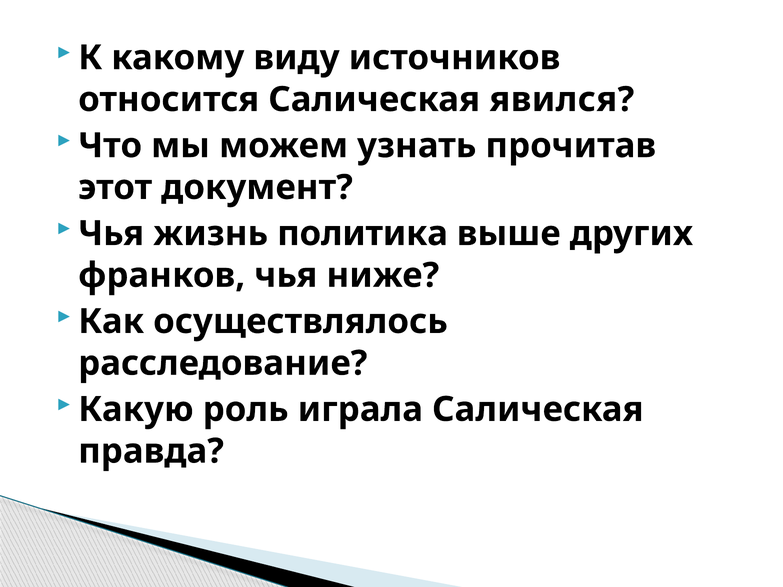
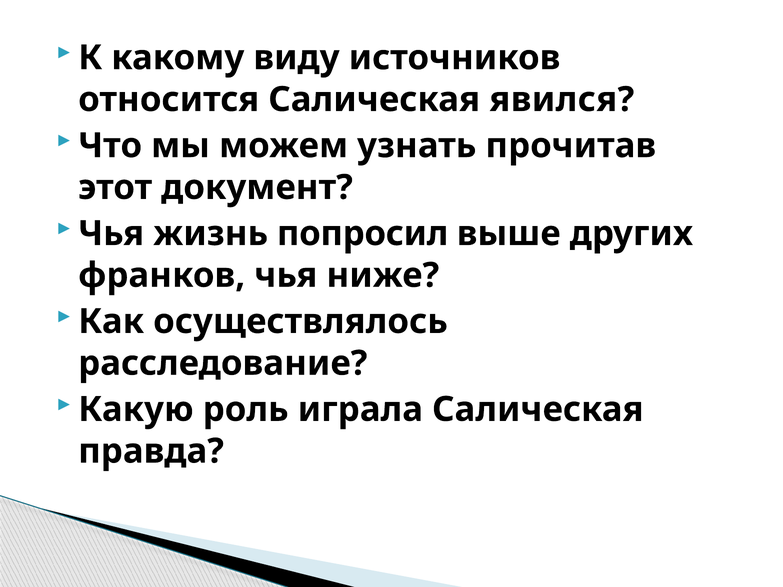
политика: политика -> попросил
